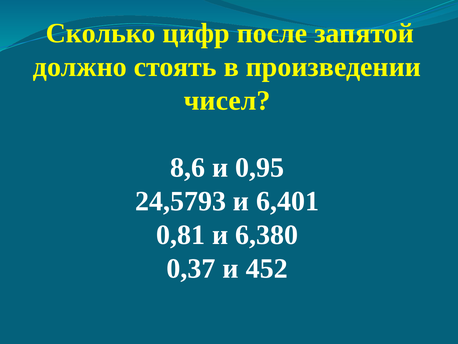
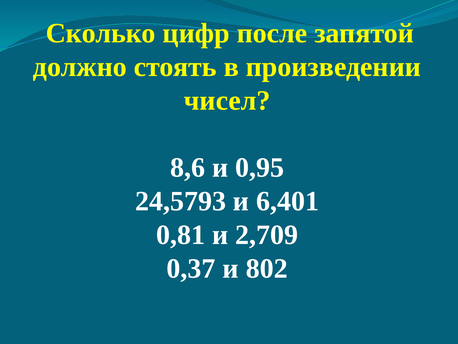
6,380: 6,380 -> 2,709
452: 452 -> 802
